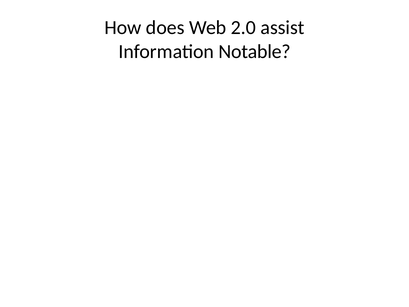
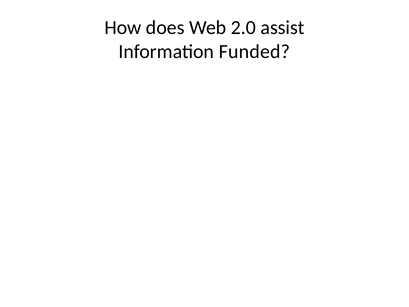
Notable: Notable -> Funded
